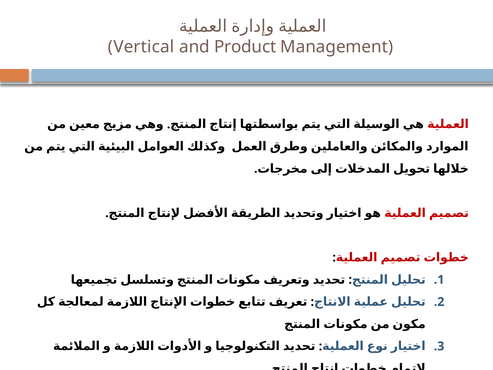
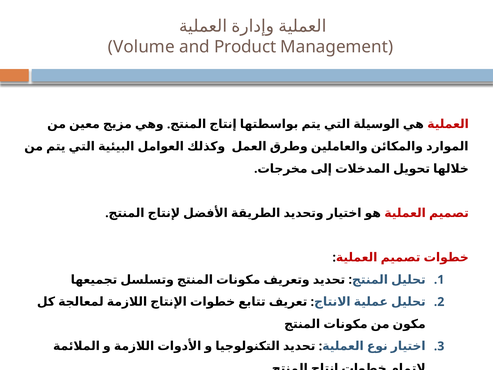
Vertical: Vertical -> Volume
